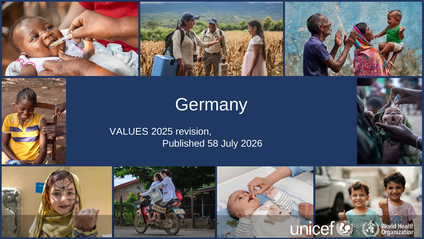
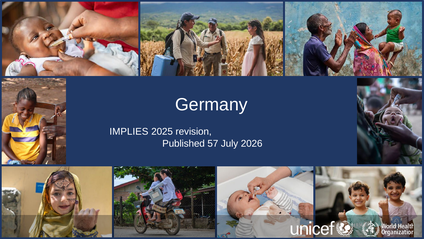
VALUES: VALUES -> IMPLIES
58: 58 -> 57
